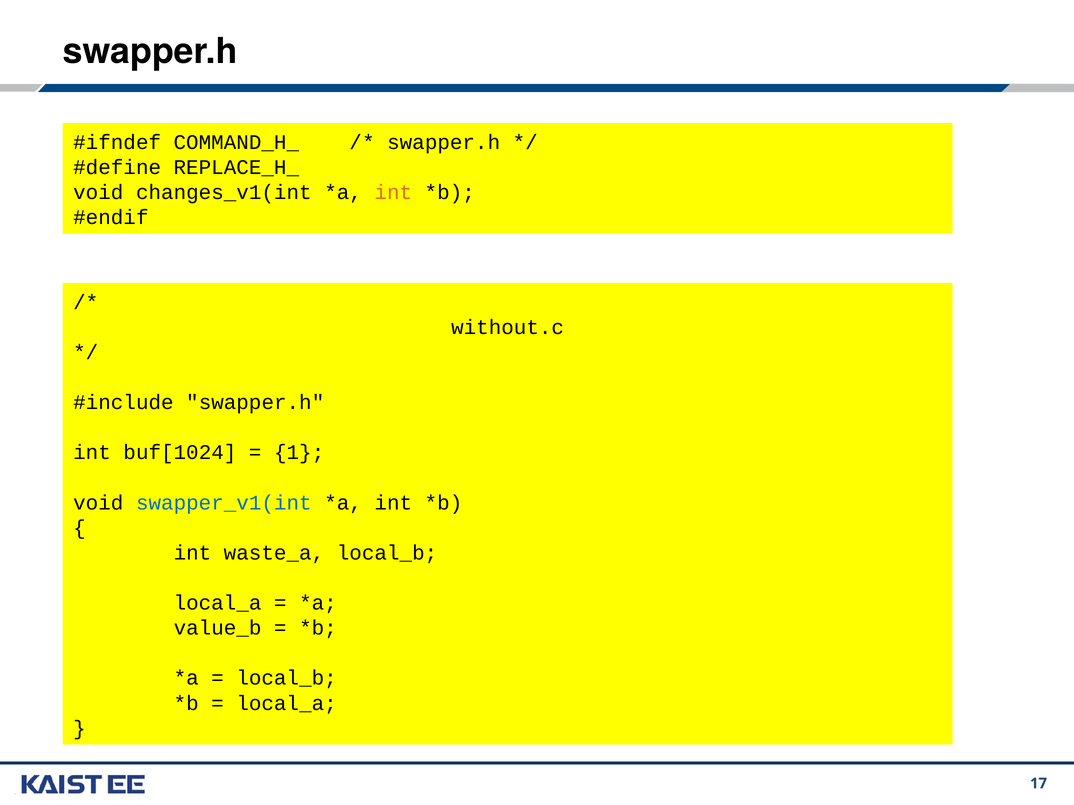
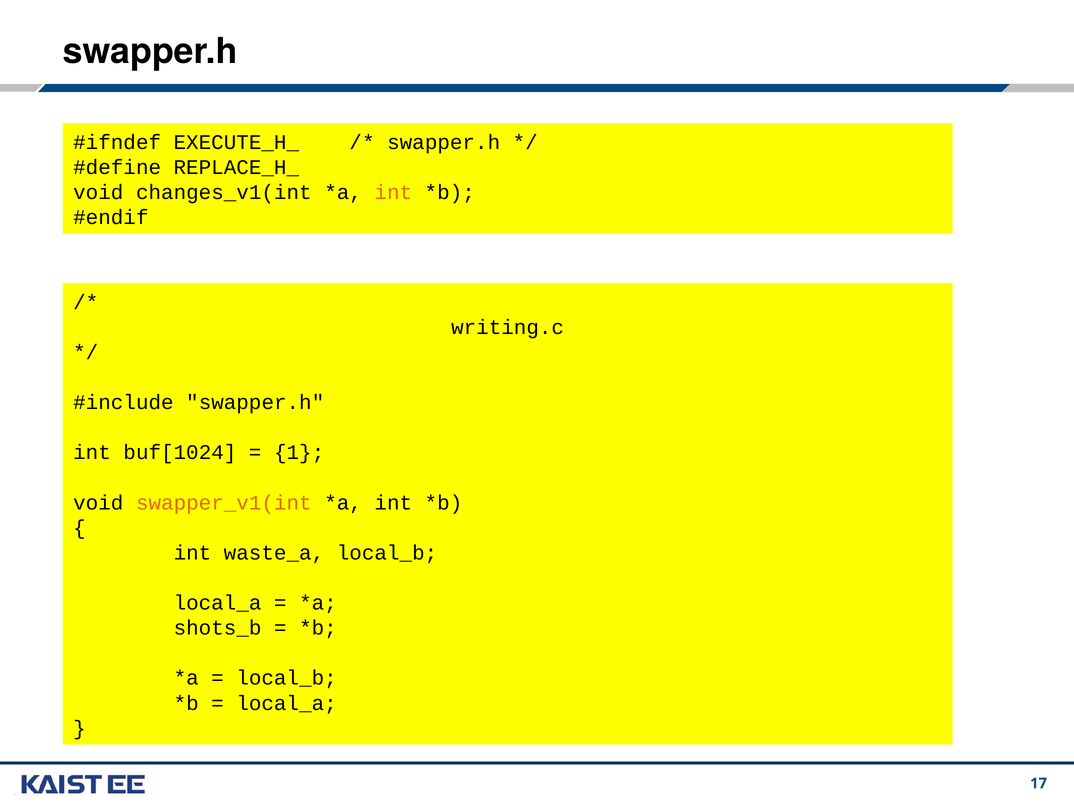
COMMAND_H_: COMMAND_H_ -> EXECUTE_H_
without.c: without.c -> writing.c
swapper_v1(int colour: blue -> orange
value_b: value_b -> shots_b
